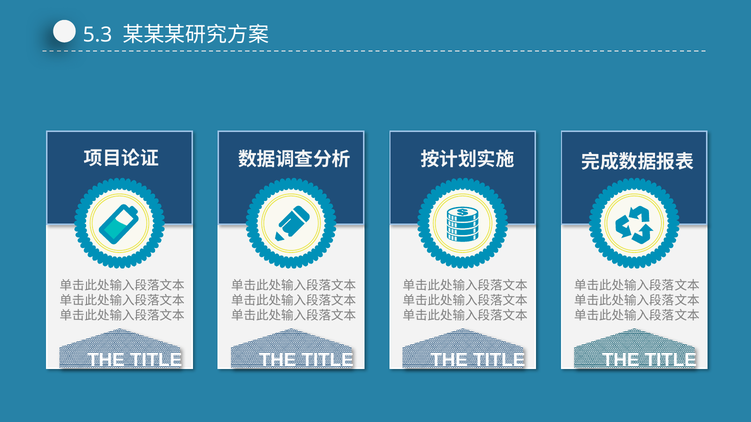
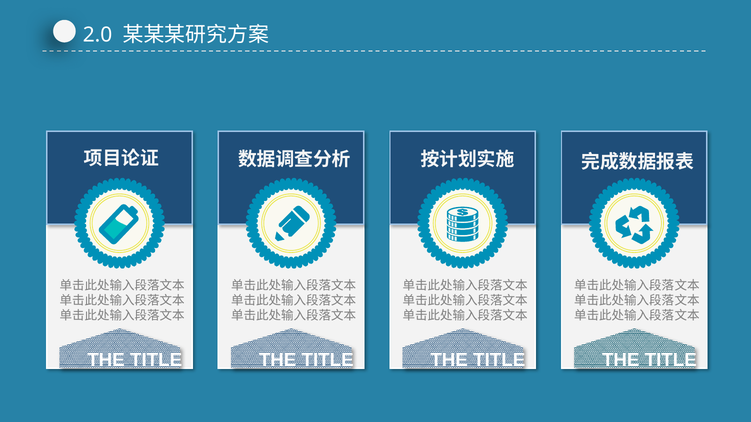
5.3: 5.3 -> 2.0
